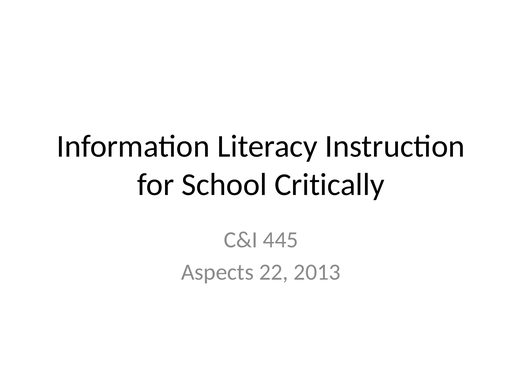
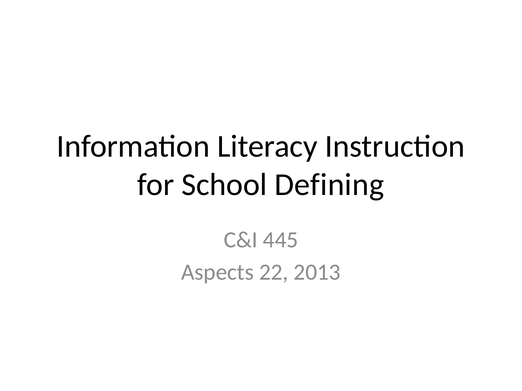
Critically: Critically -> Defining
